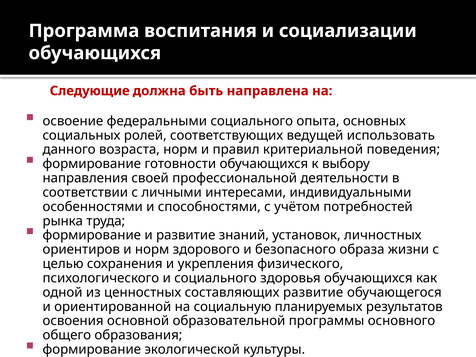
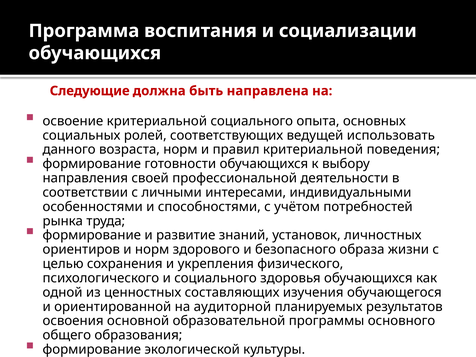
освоение федеральными: федеральными -> критериальной
составляющих развитие: развитие -> изучения
социальную: социальную -> аудиторной
